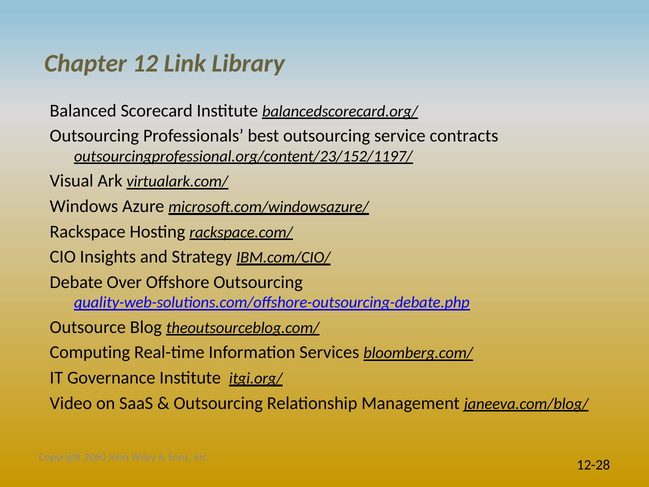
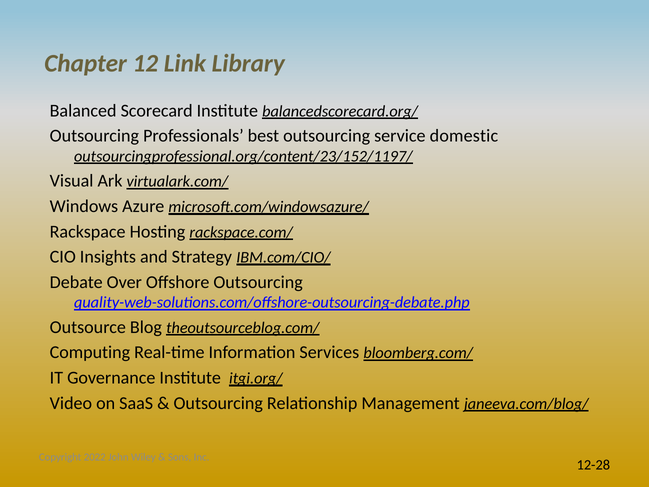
contracts: contracts -> domestic
2060: 2060 -> 2022
